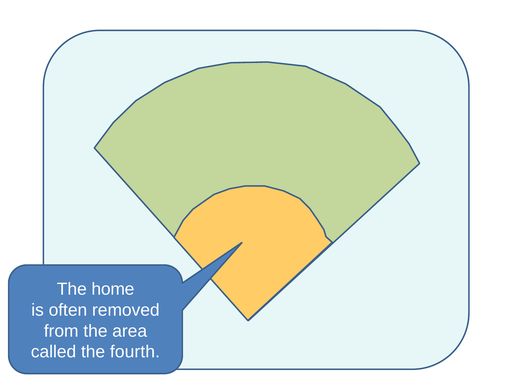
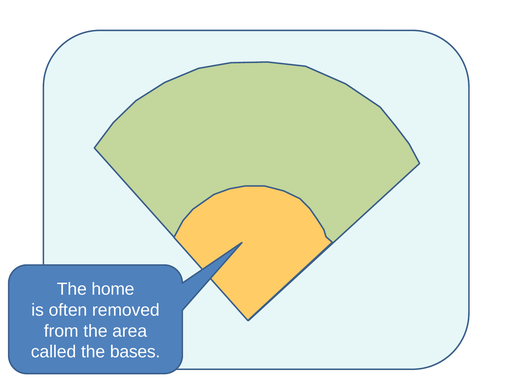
fourth: fourth -> bases
